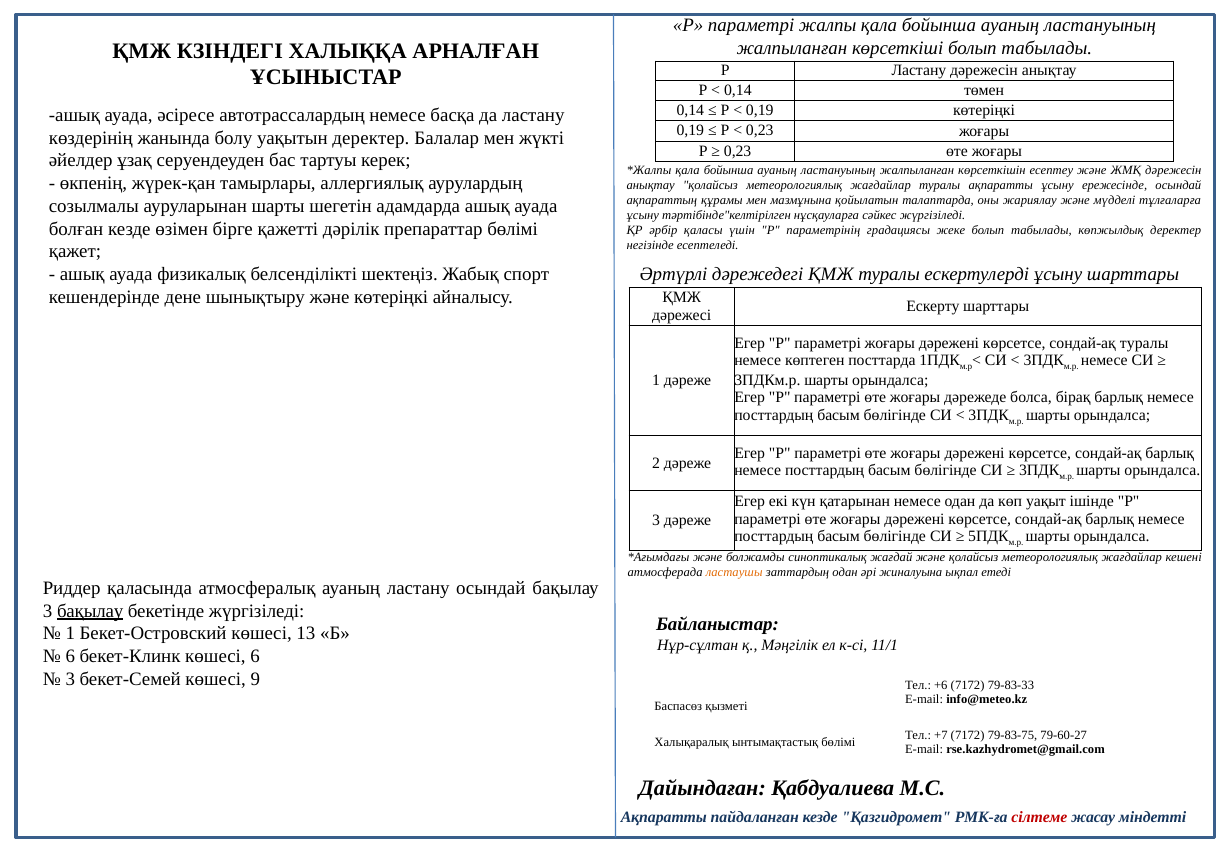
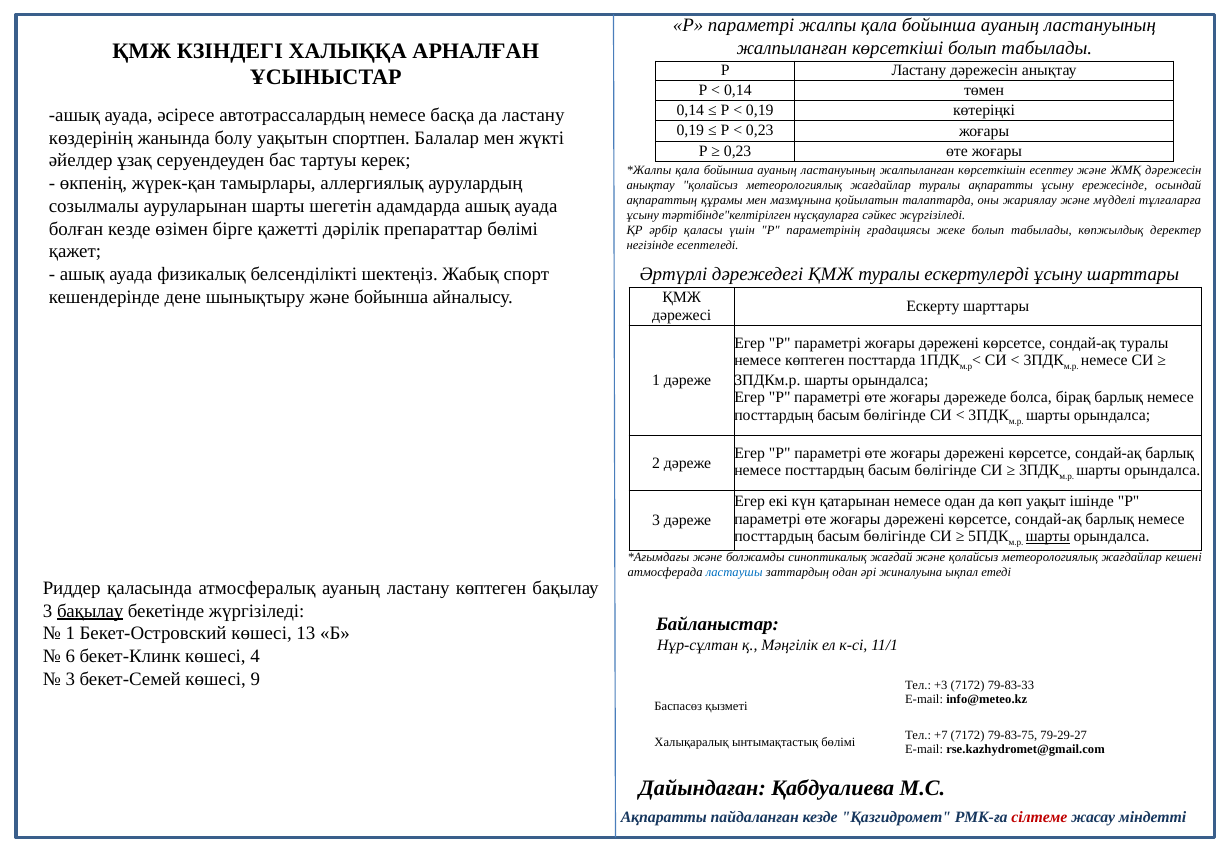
уақытын деректер: деректер -> спортпен
және көтеріңкі: көтеріңкі -> бойынша
шарты at (1048, 537) underline: none -> present
ластаушы colour: orange -> blue
ластану осындай: осындай -> көптеген
көшесі 6: 6 -> 4
+6: +6 -> +3
79-60-27: 79-60-27 -> 79-29-27
